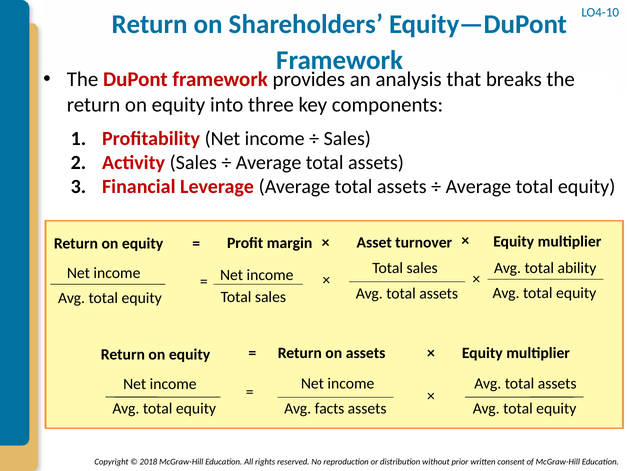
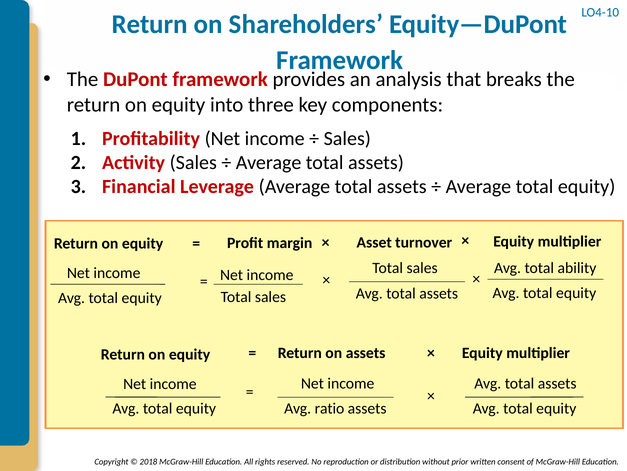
facts: facts -> ratio
